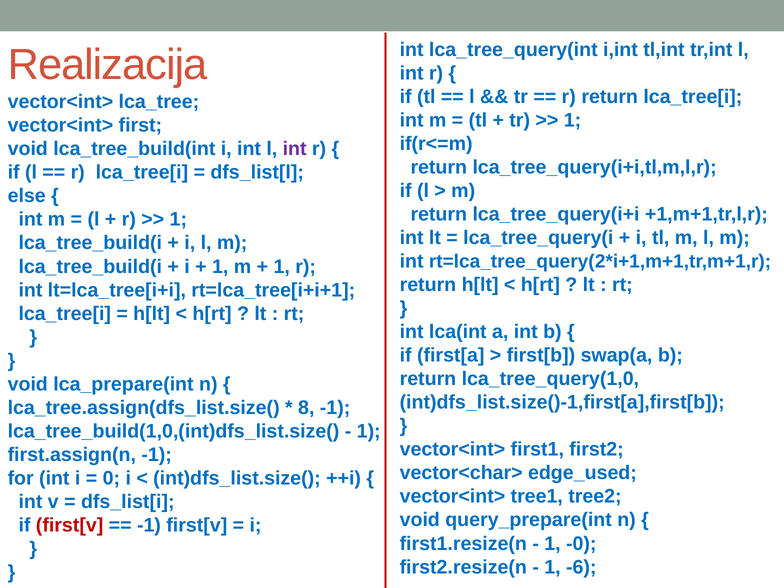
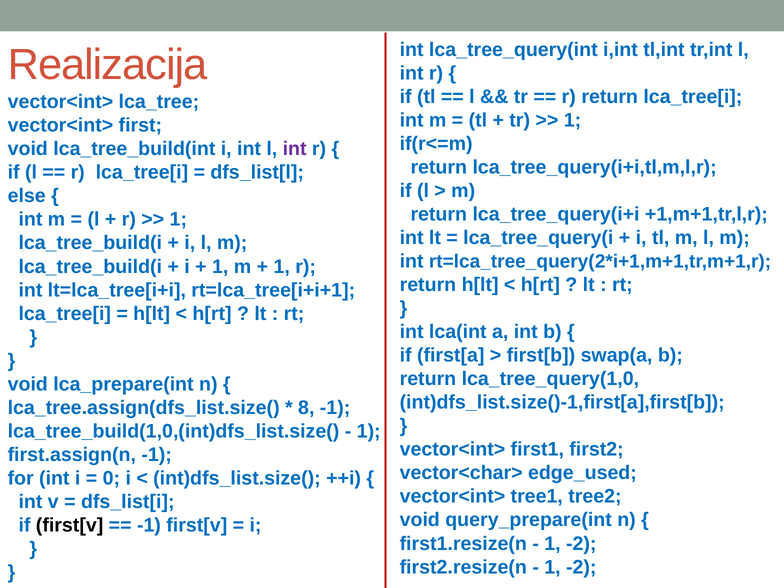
first[v at (70, 525) colour: red -> black
-0 at (581, 544): -0 -> -2
-6 at (581, 567): -6 -> -2
